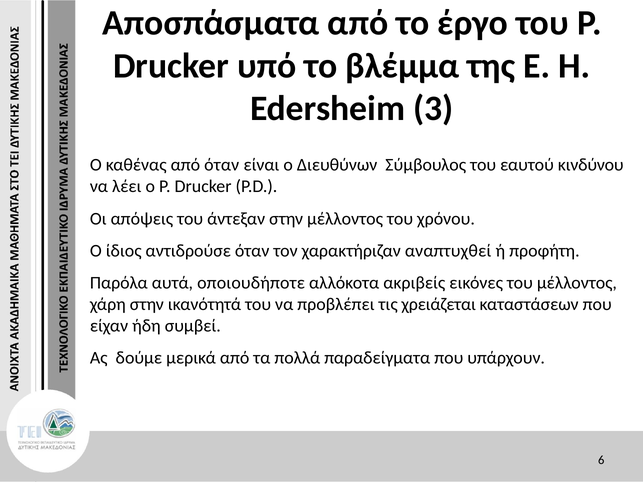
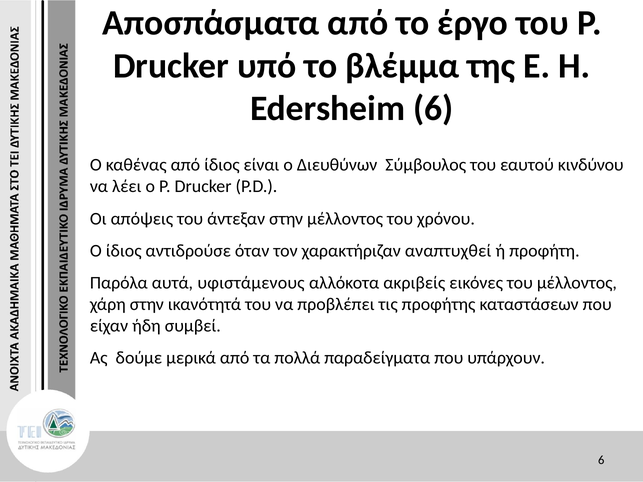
Edersheim 3: 3 -> 6
από όταν: όταν -> ίδιος
οποιουδήποτε: οποιουδήποτε -> υφιστάμενους
χρειάζεται: χρειάζεται -> προφήτης
